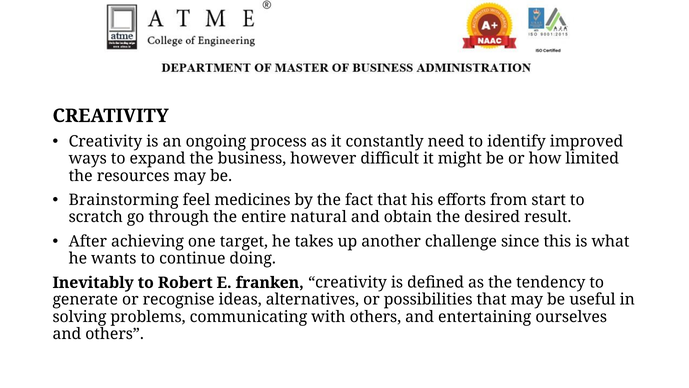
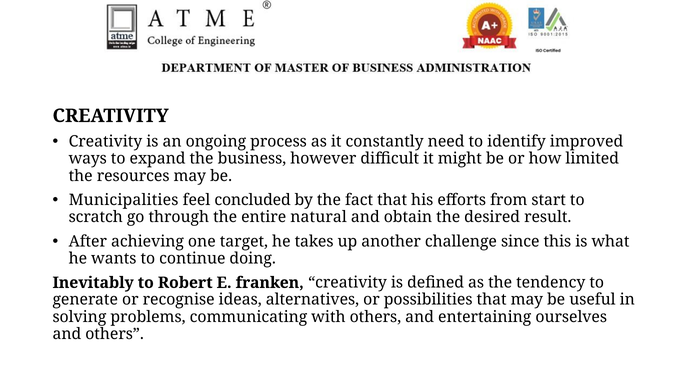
Brainstorming: Brainstorming -> Municipalities
medicines: medicines -> concluded
